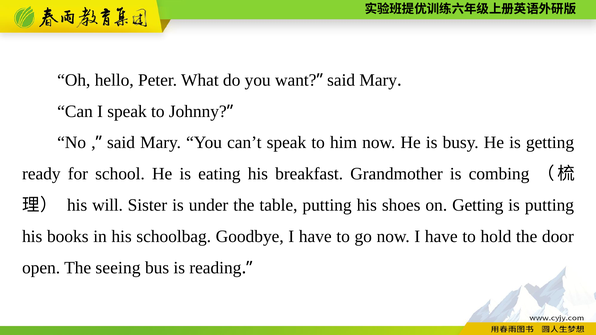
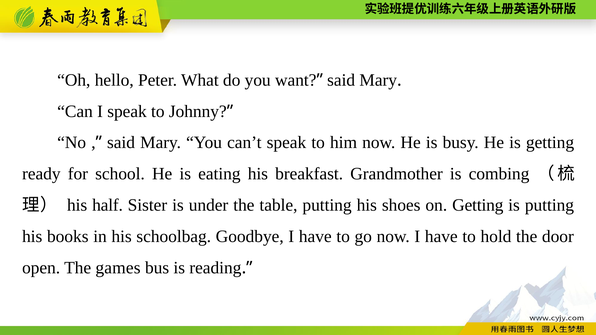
will: will -> half
seeing: seeing -> games
